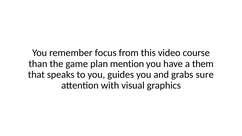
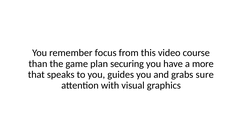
mention: mention -> securing
them: them -> more
